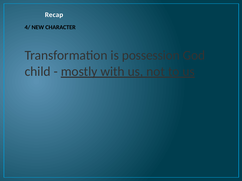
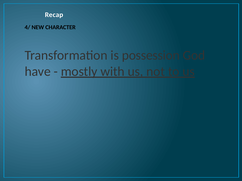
child: child -> have
